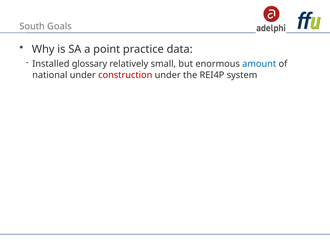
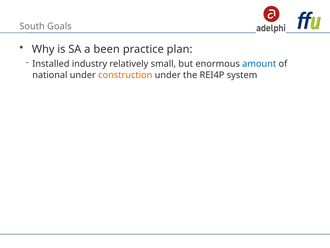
point: point -> been
data: data -> plan
glossary: glossary -> industry
construction colour: red -> orange
